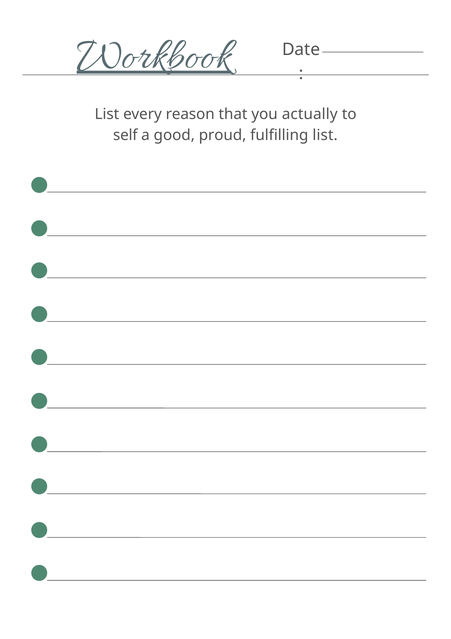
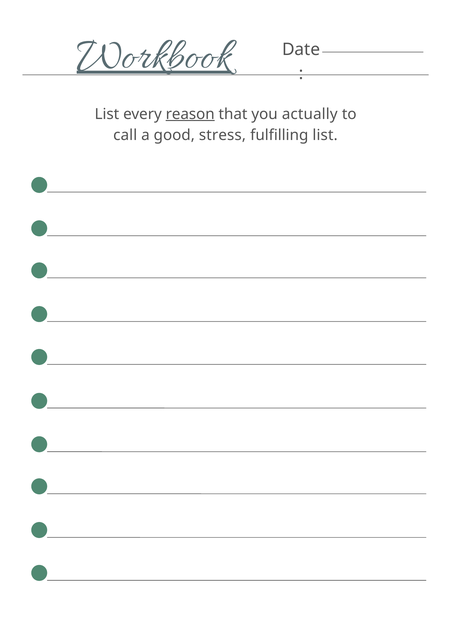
reason underline: none -> present
self: self -> call
proud: proud -> stress
